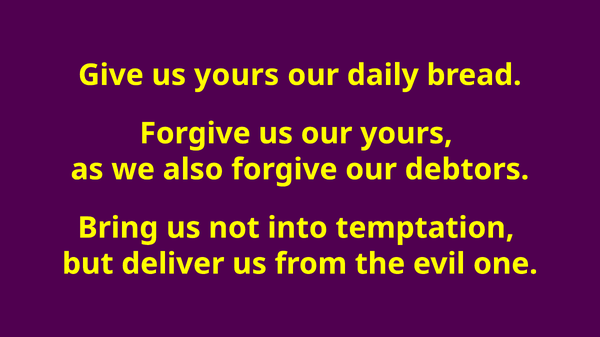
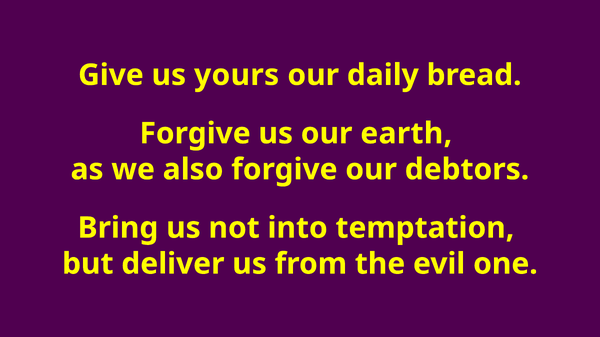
our yours: yours -> earth
